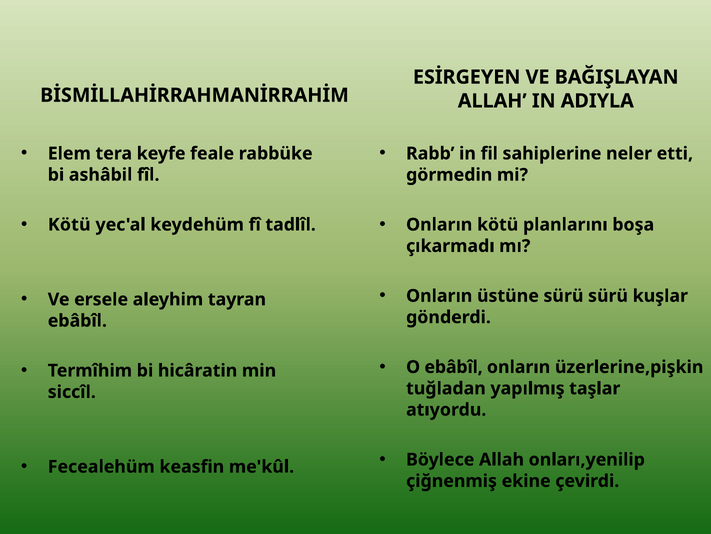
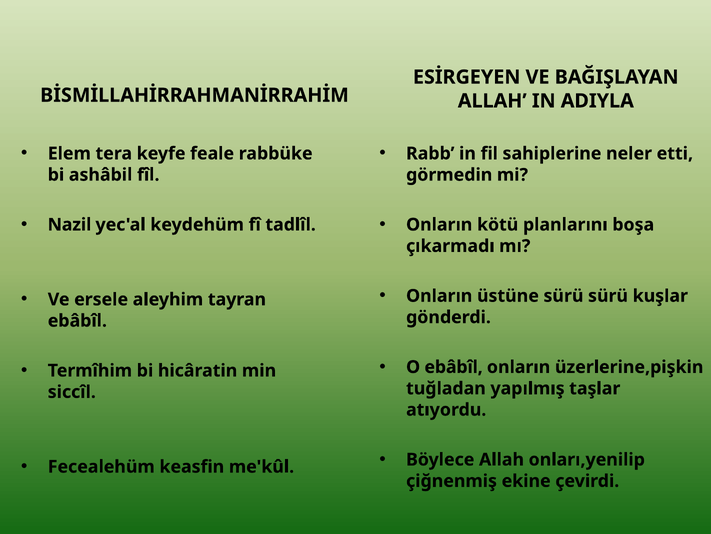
Kötü at (69, 224): Kötü -> Nazil
